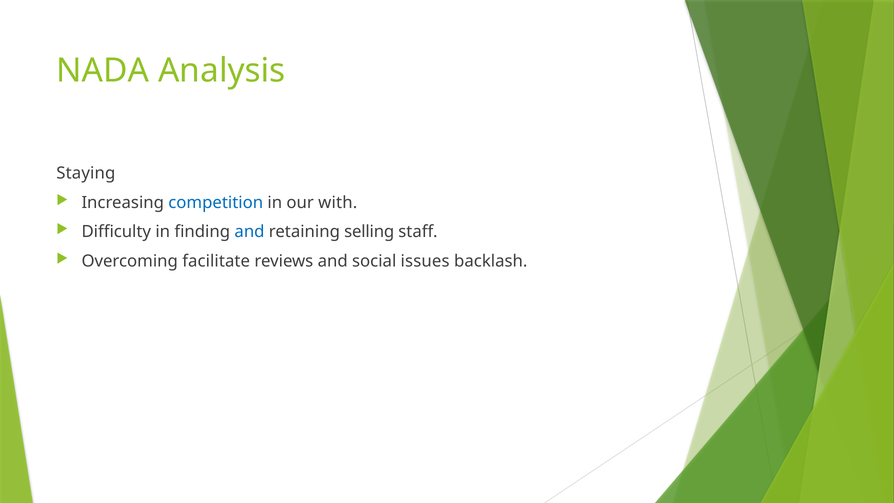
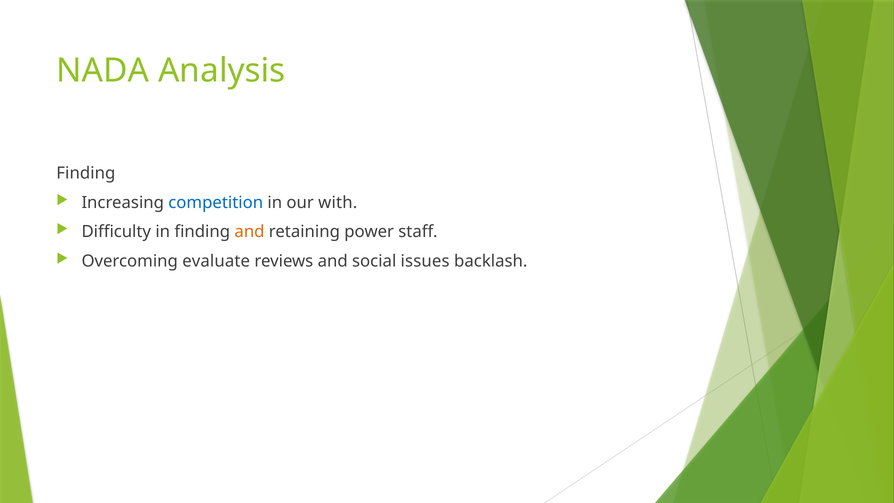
Staying at (86, 173): Staying -> Finding
and at (250, 232) colour: blue -> orange
selling: selling -> power
facilitate: facilitate -> evaluate
